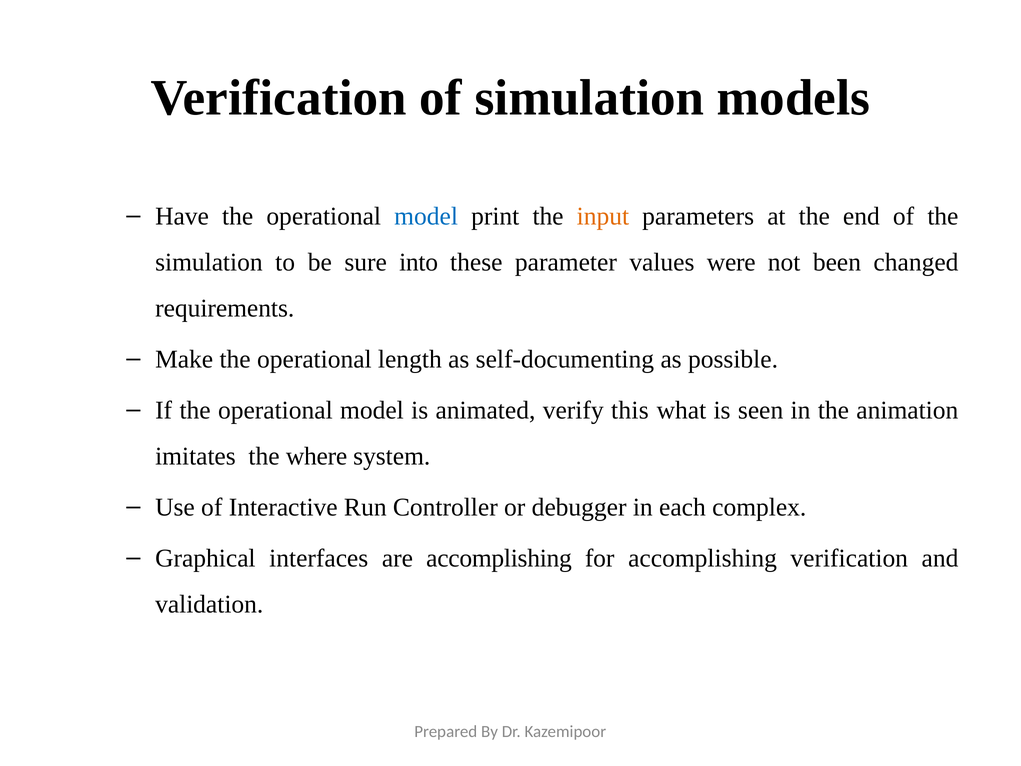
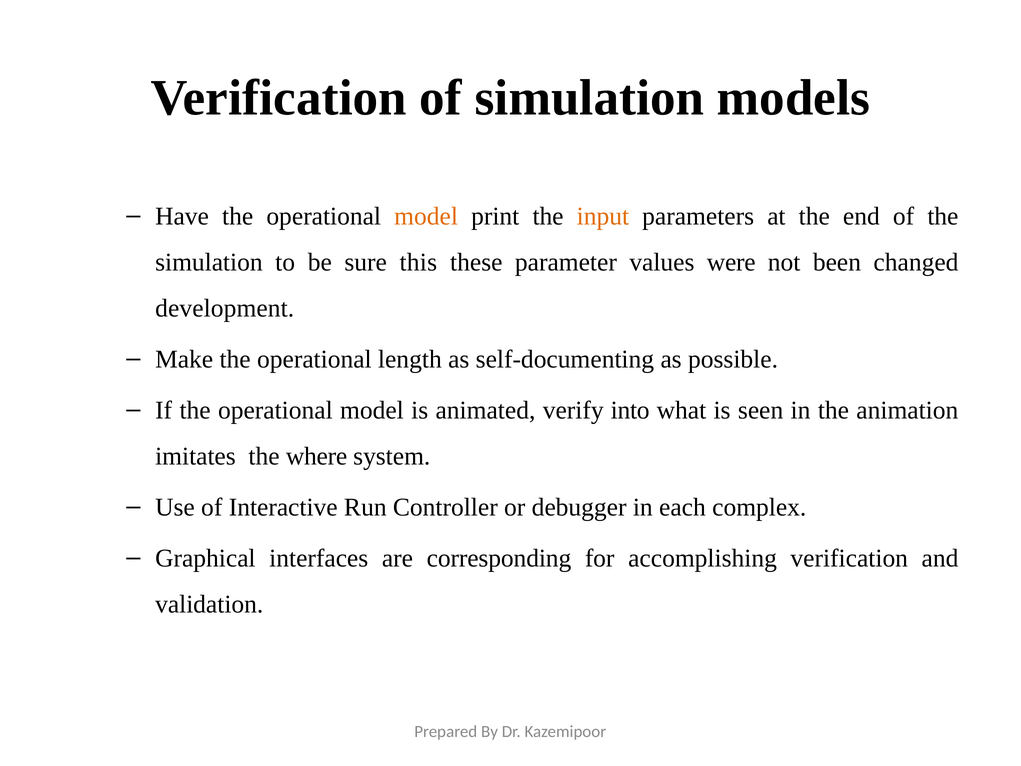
model at (426, 216) colour: blue -> orange
into: into -> this
requirements: requirements -> development
this: this -> into
are accomplishing: accomplishing -> corresponding
